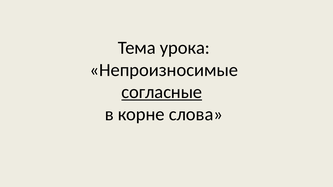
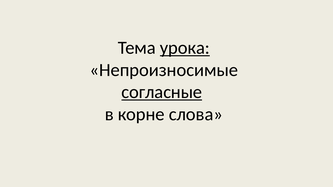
урока underline: none -> present
